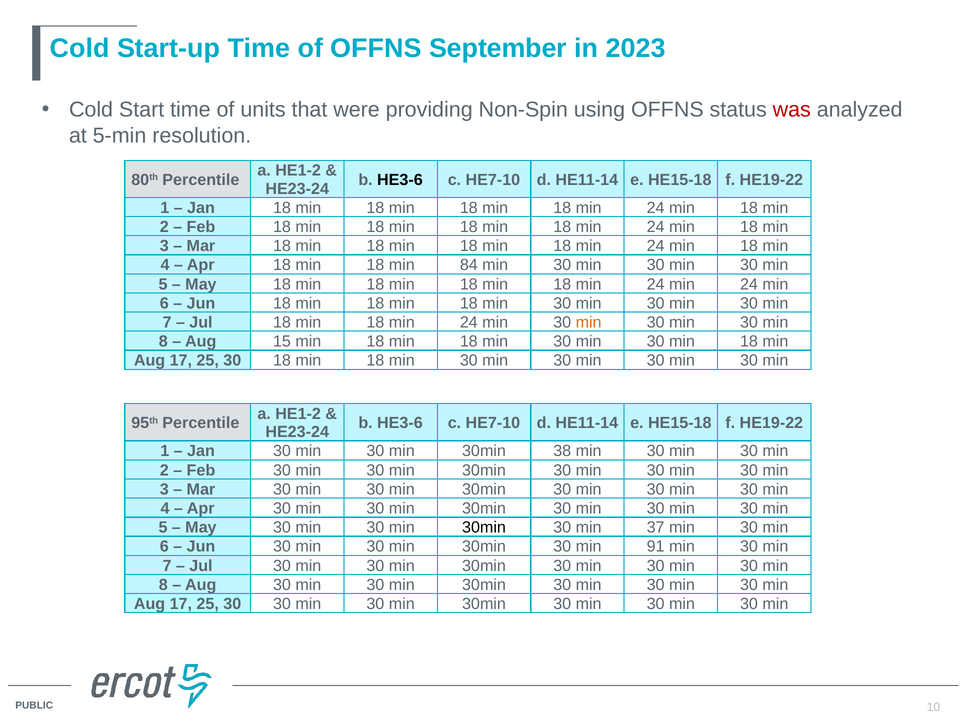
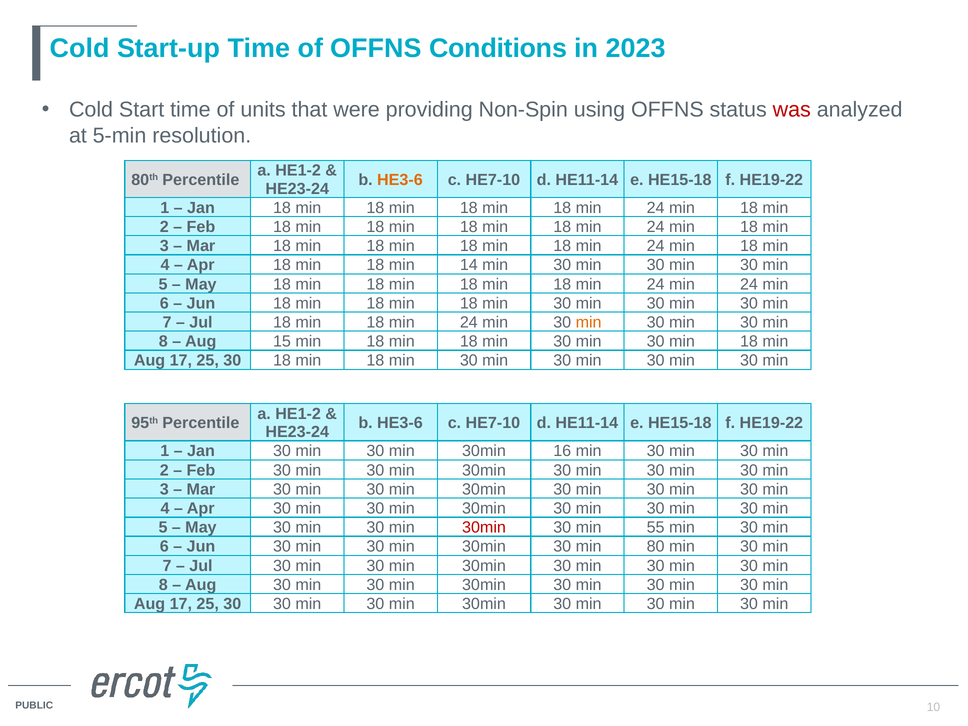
September: September -> Conditions
HE3-6 at (400, 180) colour: black -> orange
84: 84 -> 14
38: 38 -> 16
30min at (484, 528) colour: black -> red
37: 37 -> 55
91: 91 -> 80
